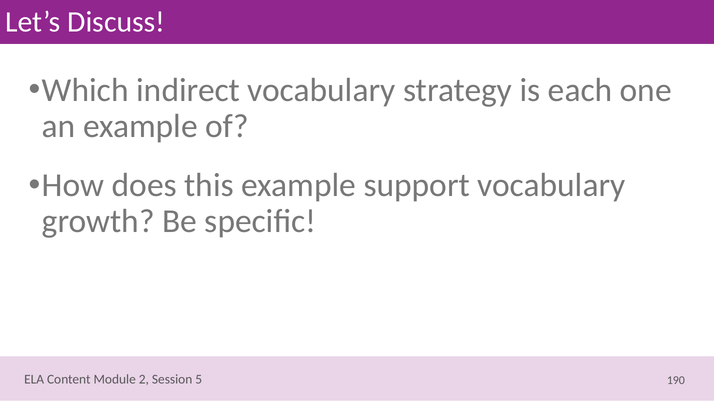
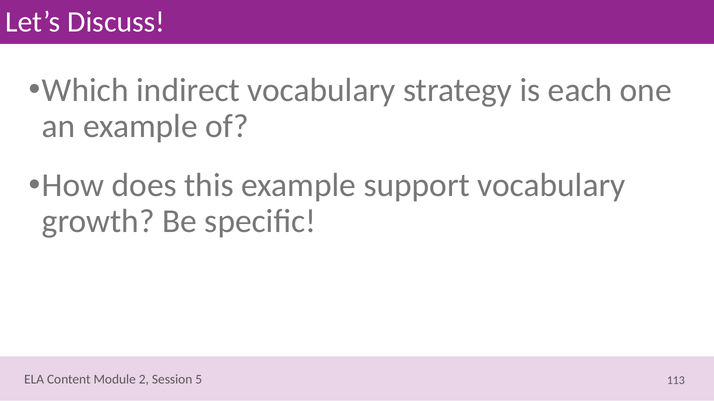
190: 190 -> 113
